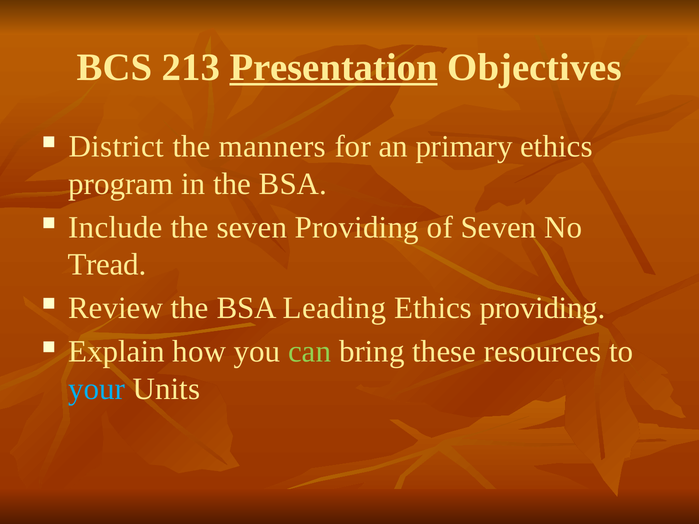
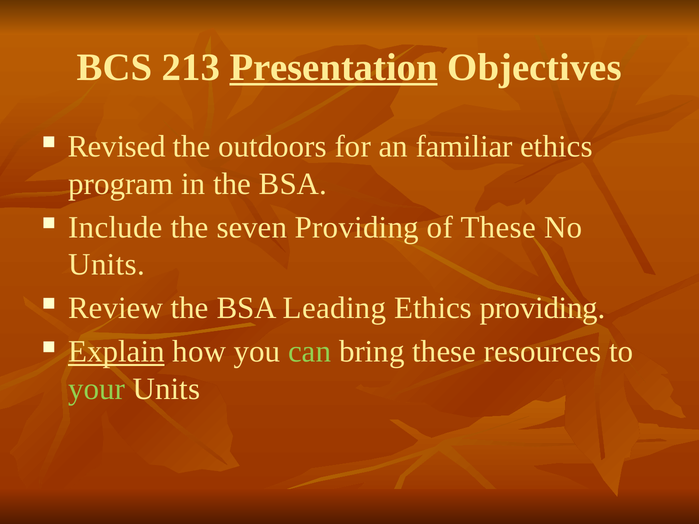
District: District -> Revised
manners: manners -> outdoors
primary: primary -> familiar
of Seven: Seven -> These
Tread at (107, 265): Tread -> Units
Explain underline: none -> present
your colour: light blue -> light green
